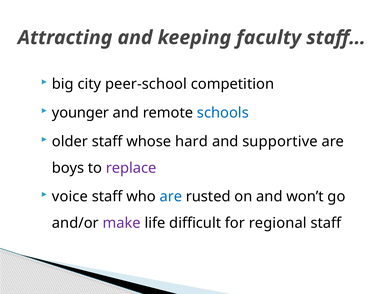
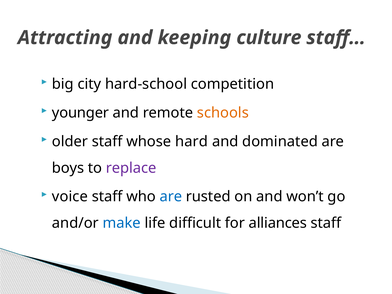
faculty: faculty -> culture
peer-school: peer-school -> hard-school
schools colour: blue -> orange
supportive: supportive -> dominated
make colour: purple -> blue
regional: regional -> alliances
